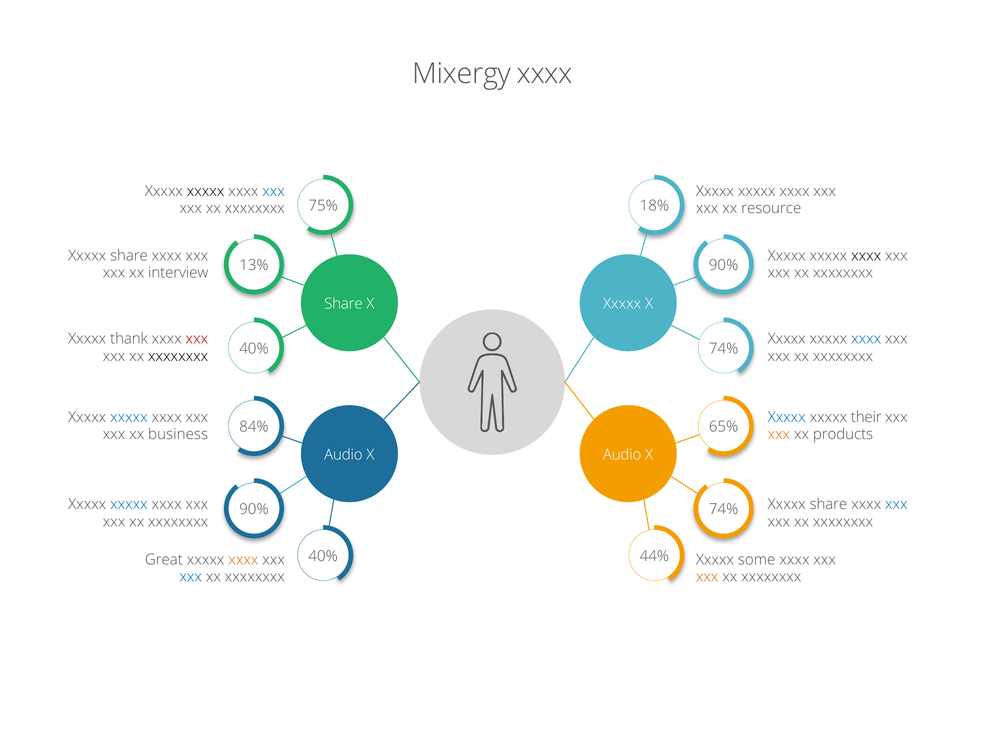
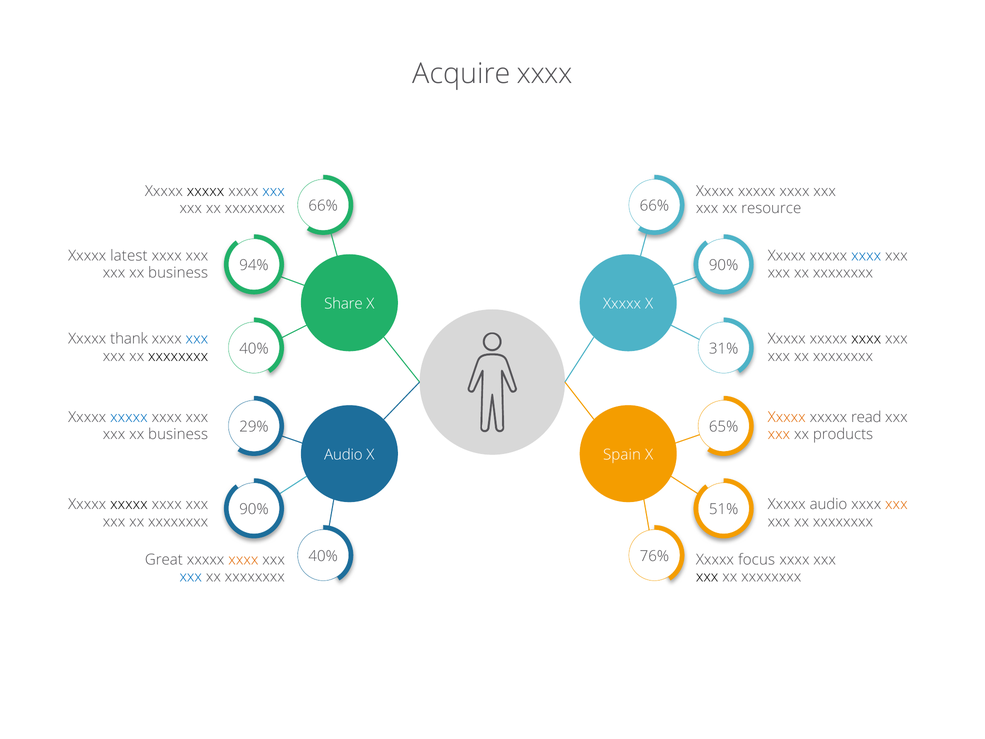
Mixergy: Mixergy -> Acquire
75% at (323, 206): 75% -> 66%
18% at (654, 206): 18% -> 66%
share at (129, 256): share -> latest
xxxx at (866, 256) colour: black -> blue
13%: 13% -> 94%
interview at (178, 273): interview -> business
xxx at (197, 339) colour: red -> blue
xxxx at (866, 339) colour: blue -> black
74% at (724, 349): 74% -> 31%
Xxxxx at (787, 417) colour: blue -> orange
their: their -> read
84%: 84% -> 29%
Audio at (622, 455): Audio -> Spain
xxxxx at (129, 504) colour: blue -> black
share at (828, 504): share -> audio
xxx at (896, 504) colour: blue -> orange
74% at (724, 509): 74% -> 51%
44%: 44% -> 76%
some: some -> focus
xxx at (707, 577) colour: orange -> black
